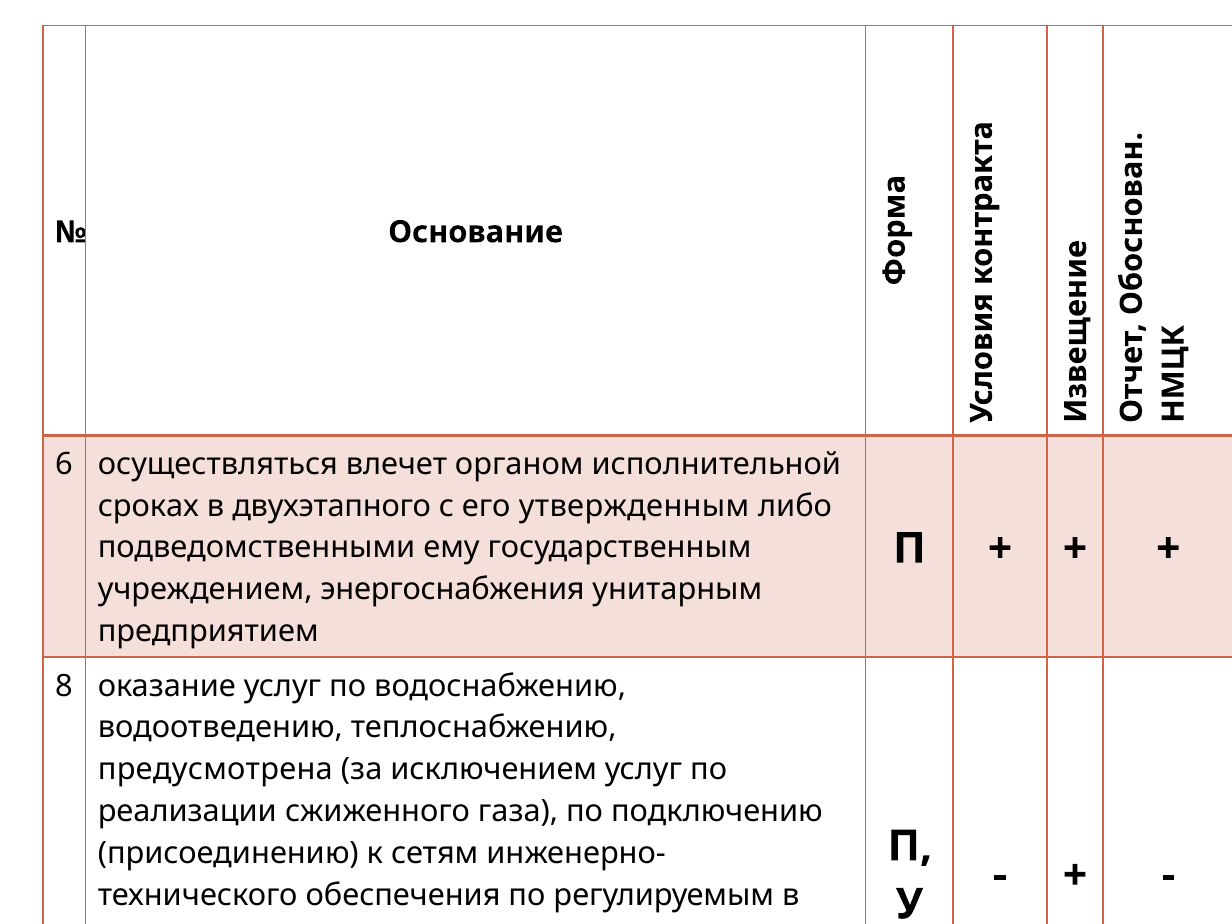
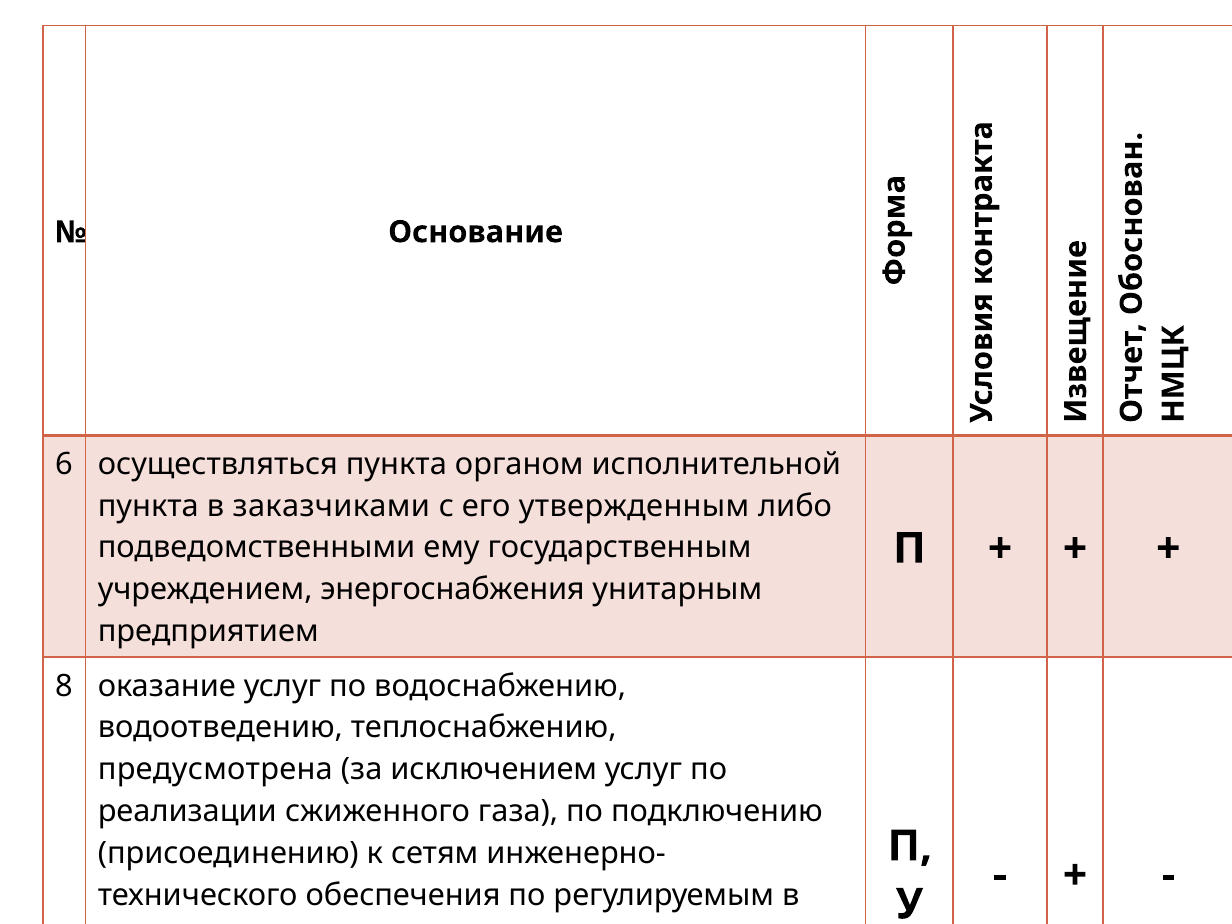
осуществляться влечет: влечет -> пункта
сроках at (148, 506): сроках -> пункта
двухэтапного: двухэтапного -> заказчиками
